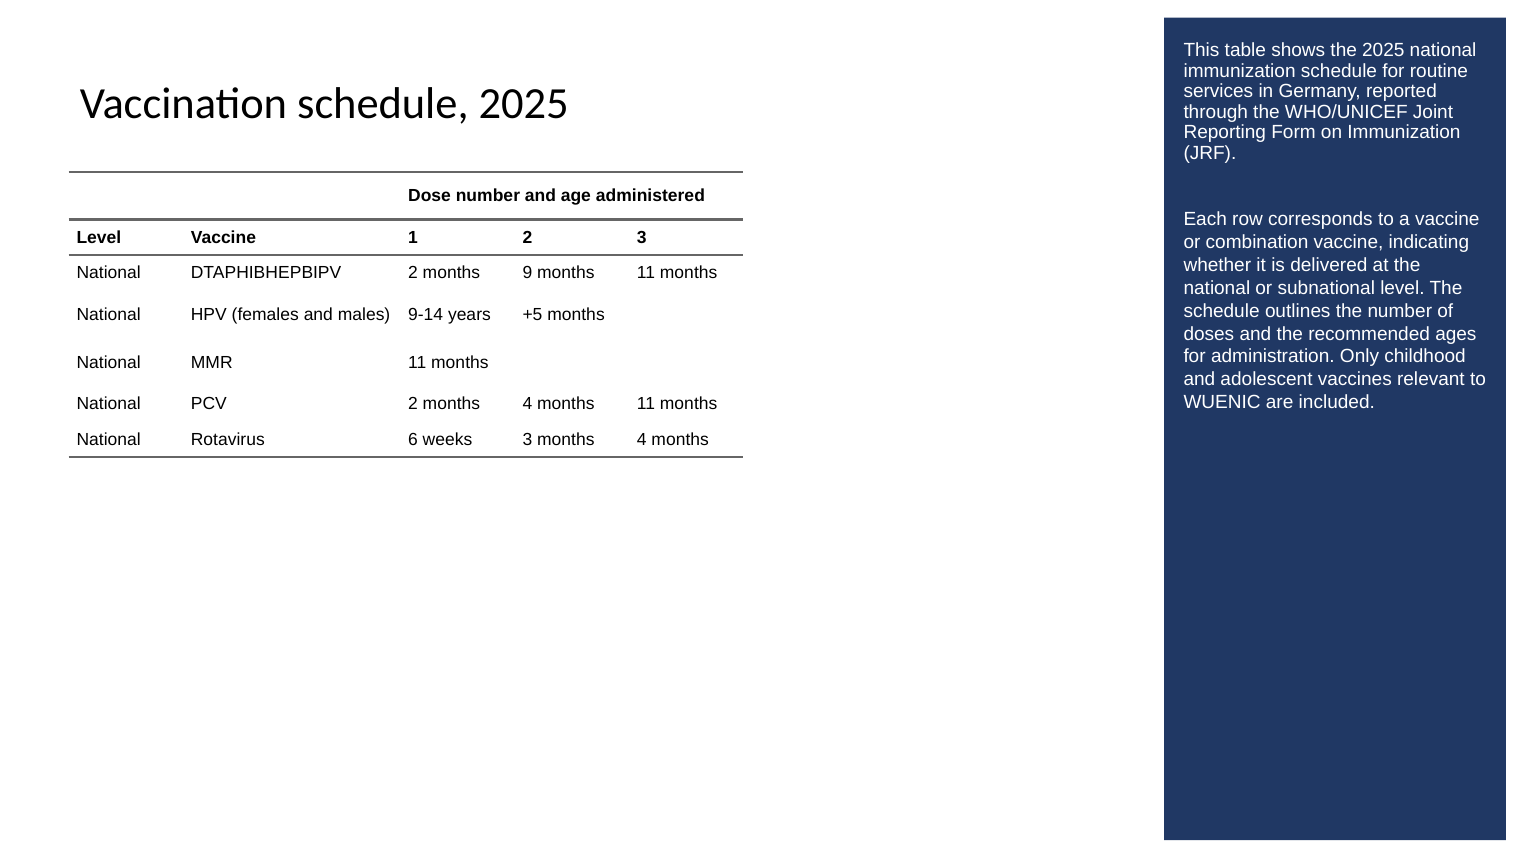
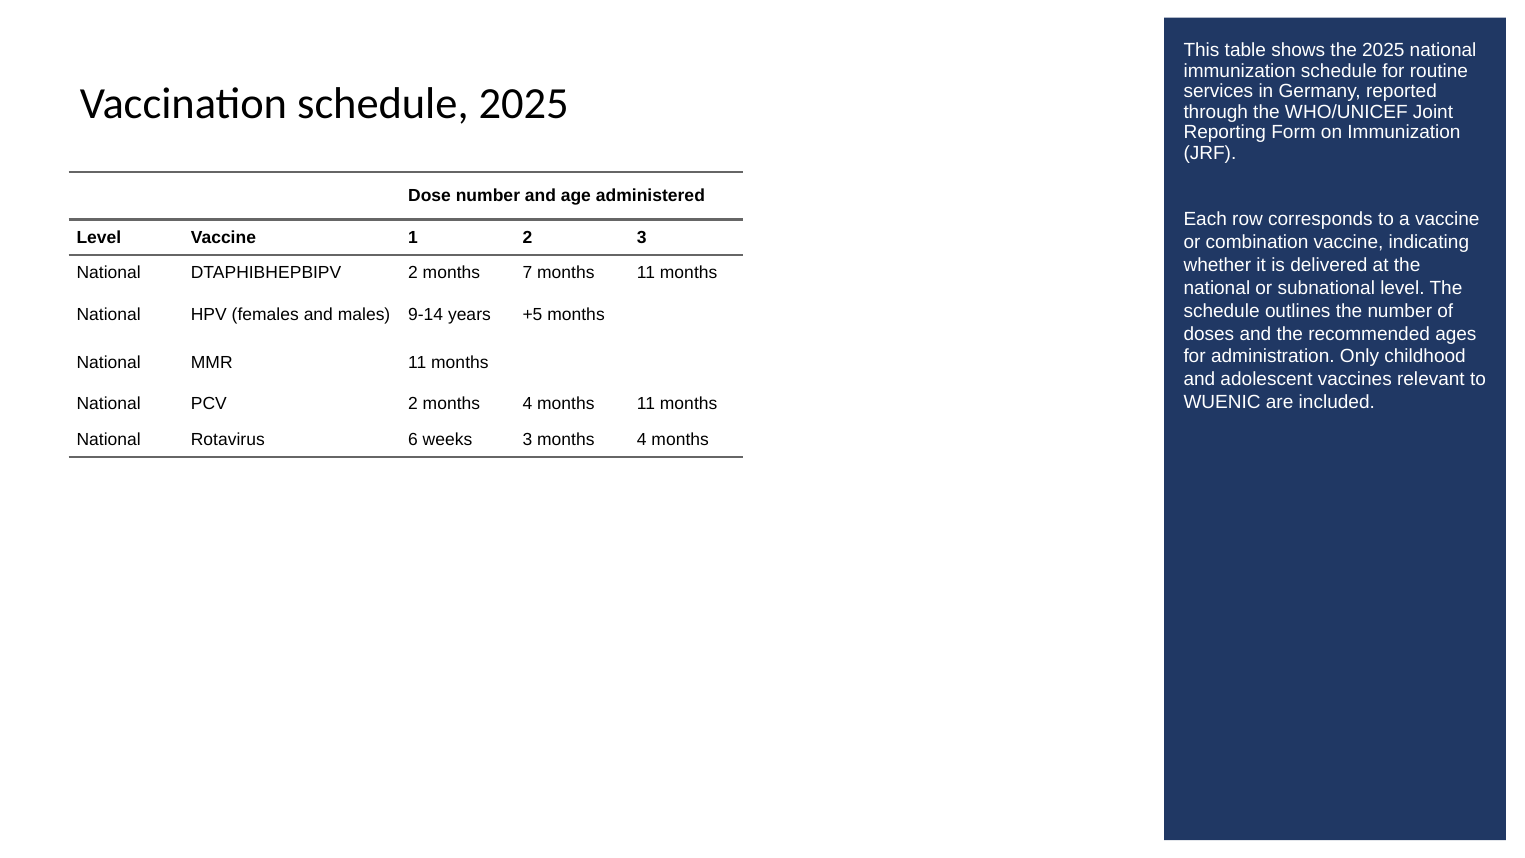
9: 9 -> 7
